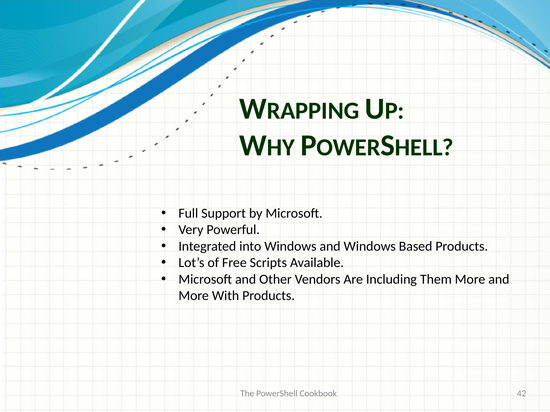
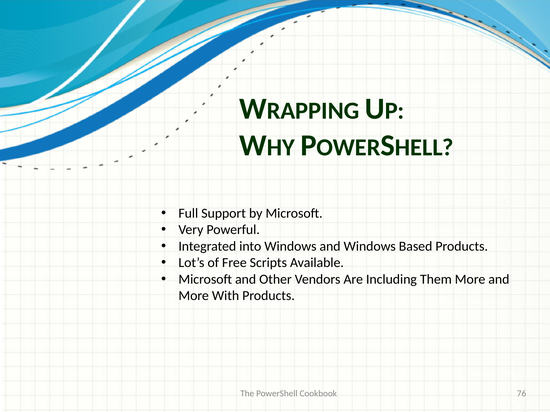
42: 42 -> 76
